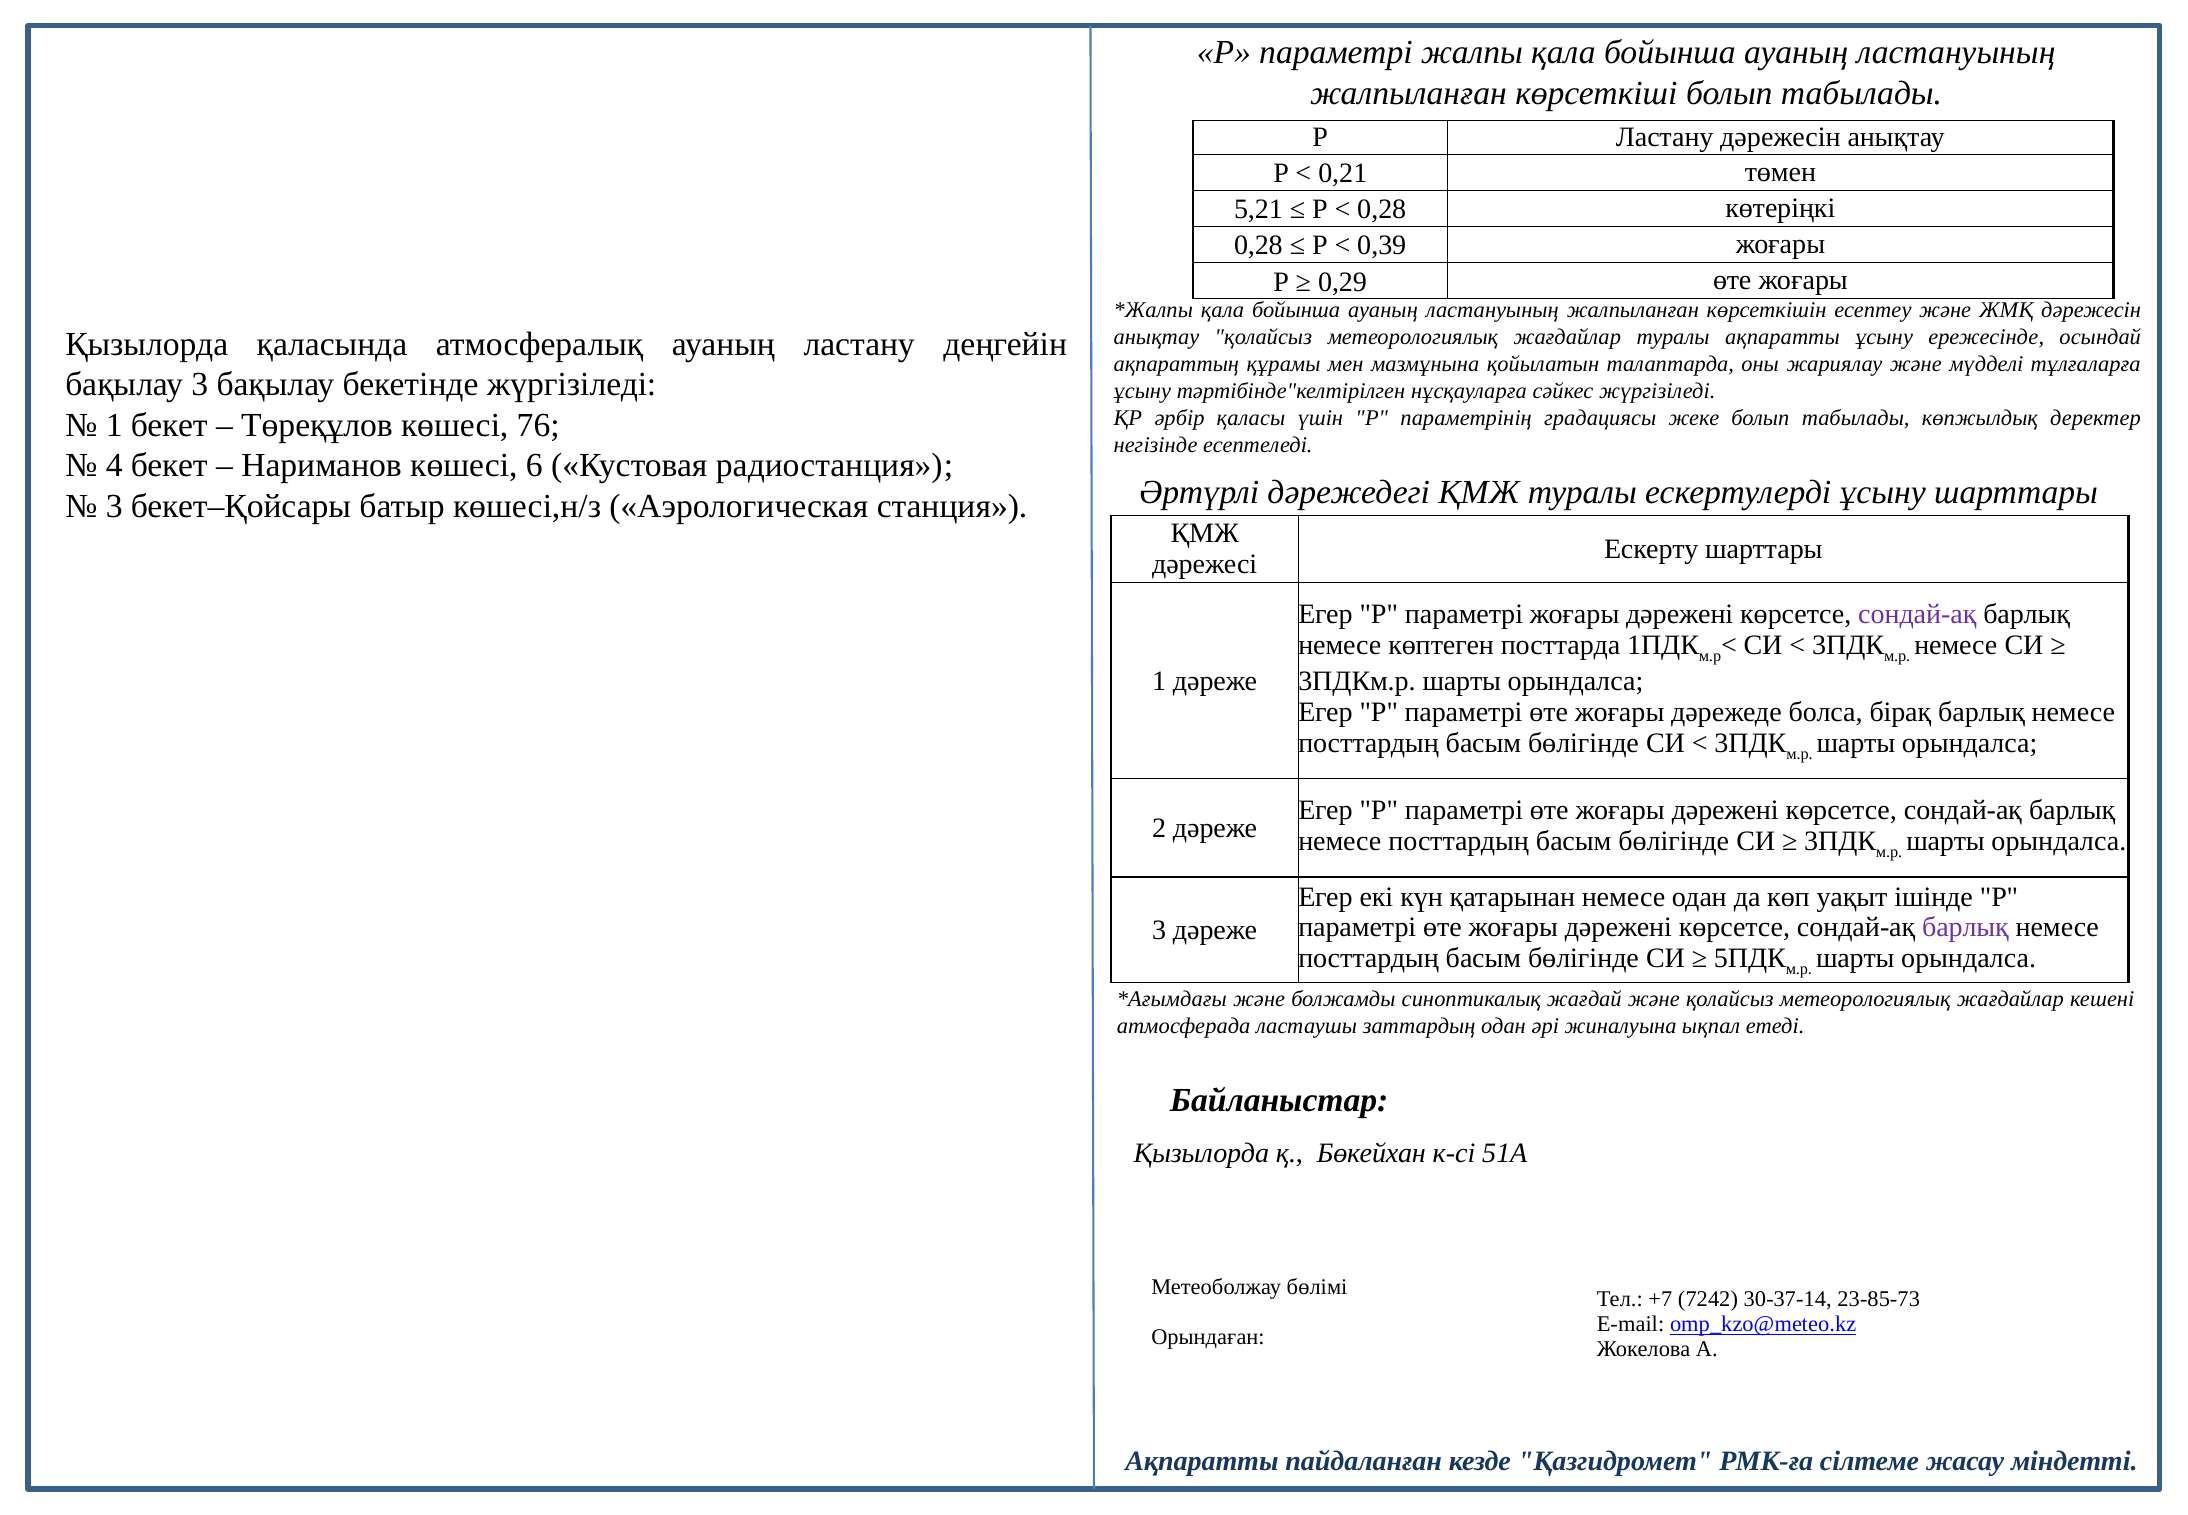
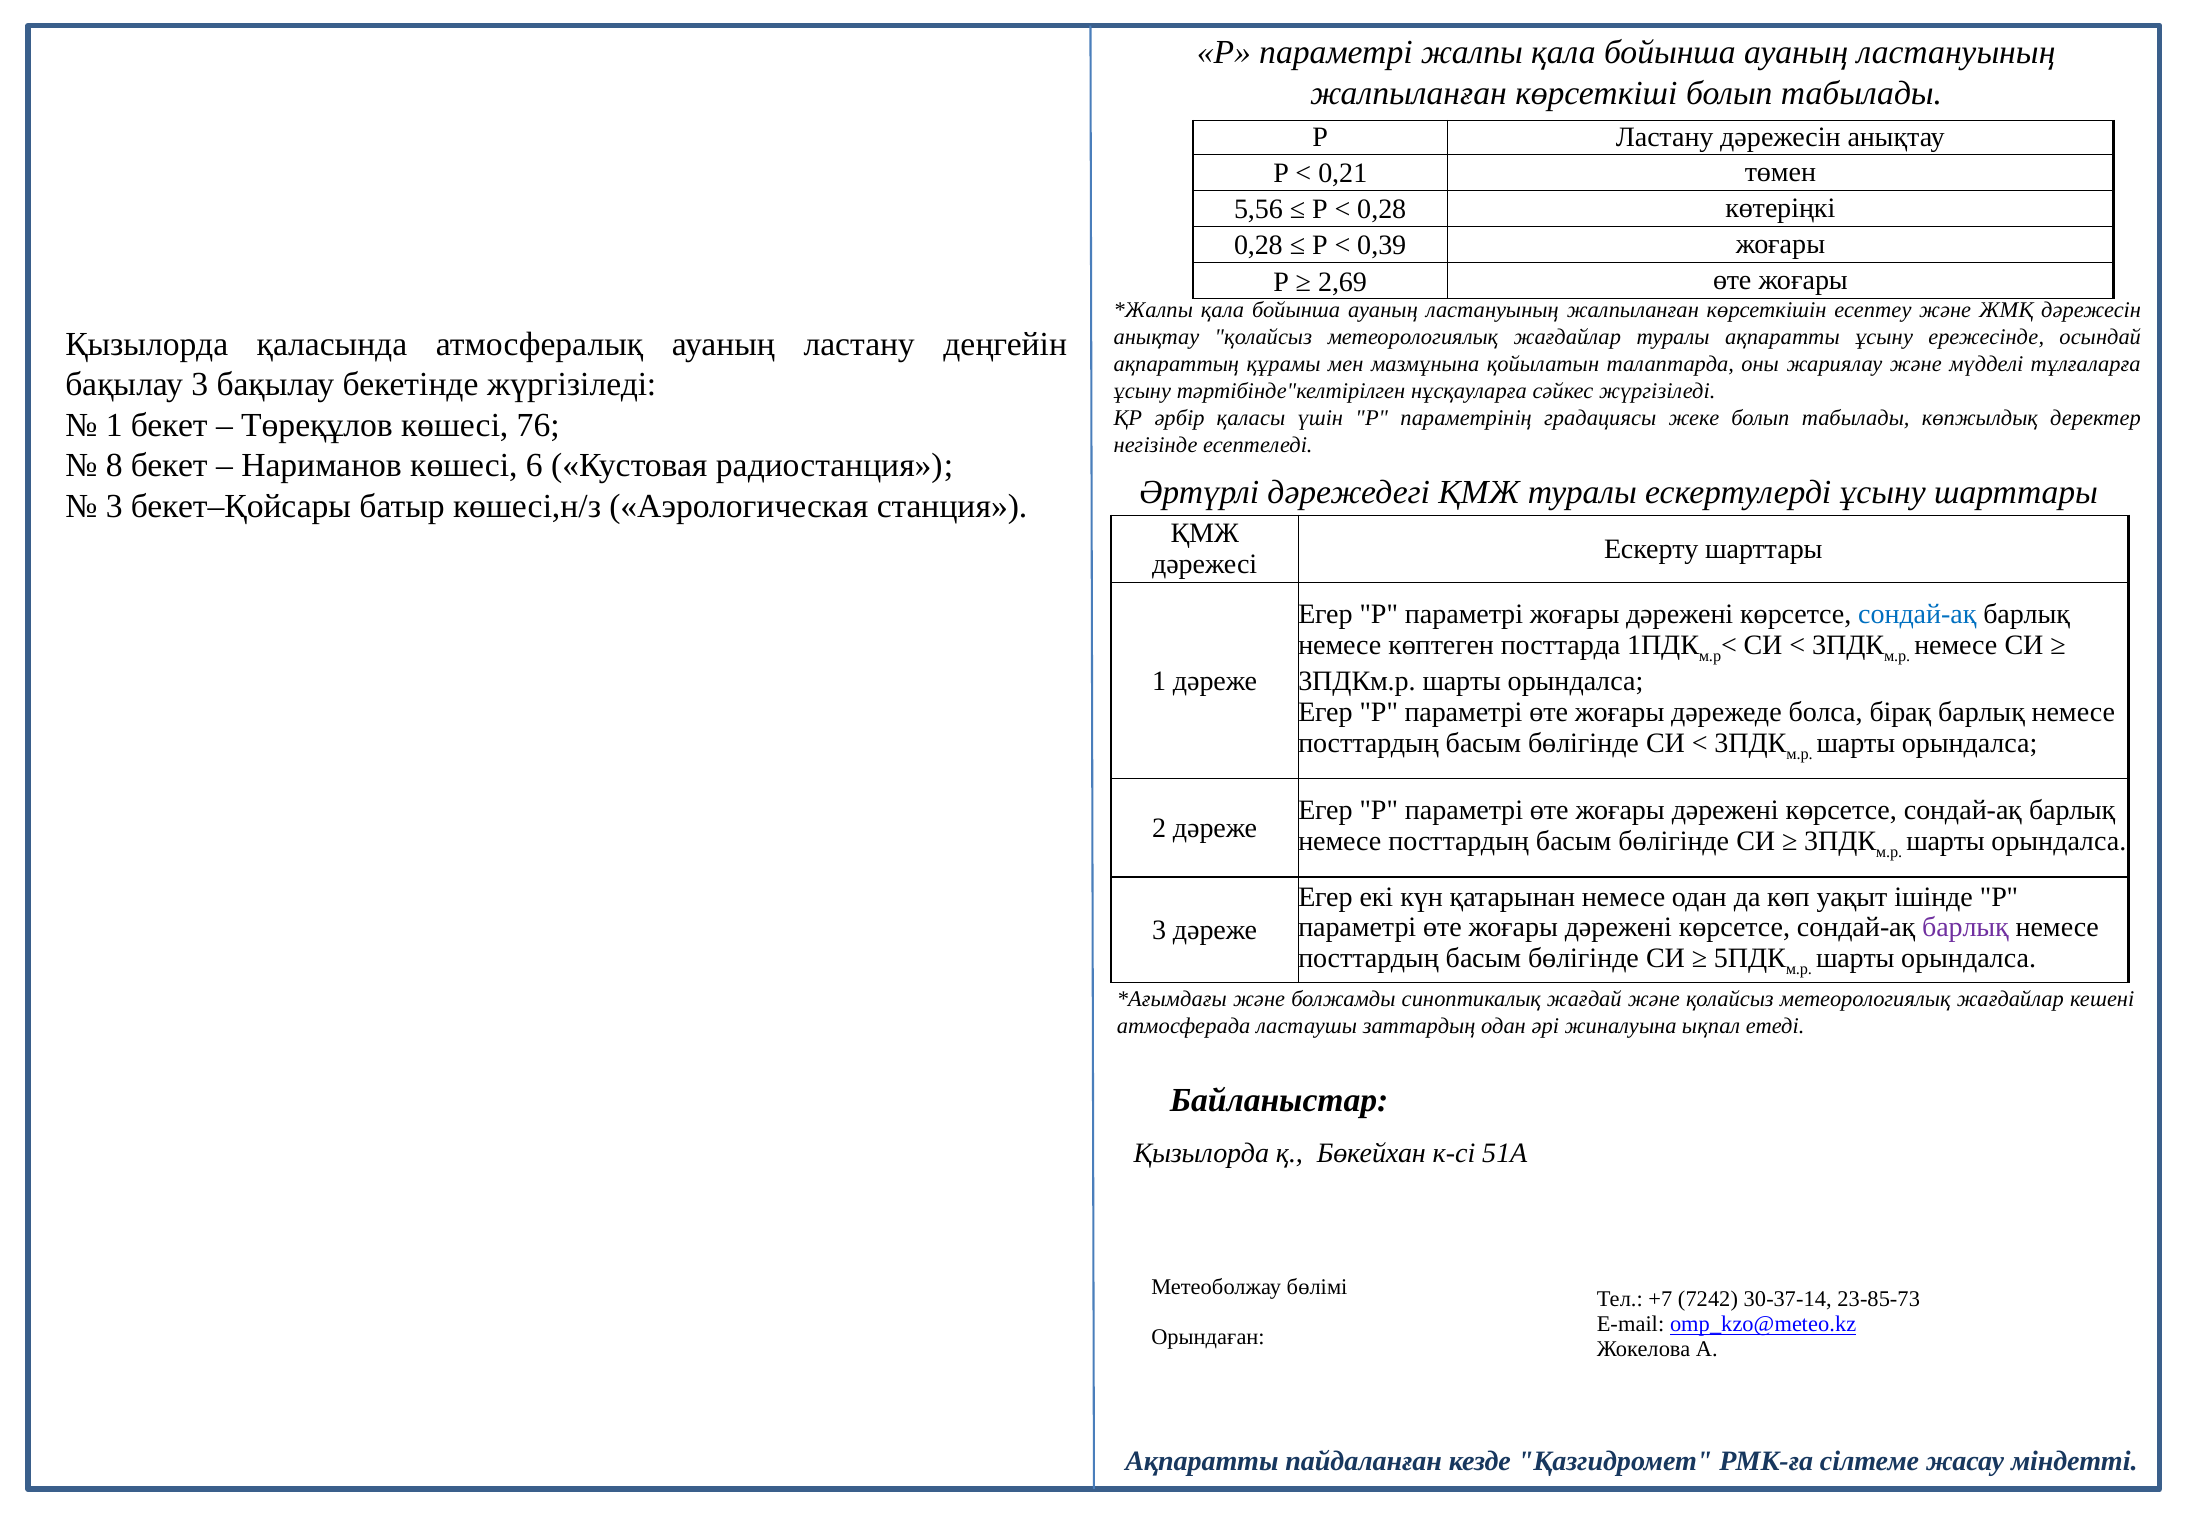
5,21: 5,21 -> 5,56
0,29: 0,29 -> 2,69
4: 4 -> 8
сондай-ақ at (1917, 614) colour: purple -> blue
